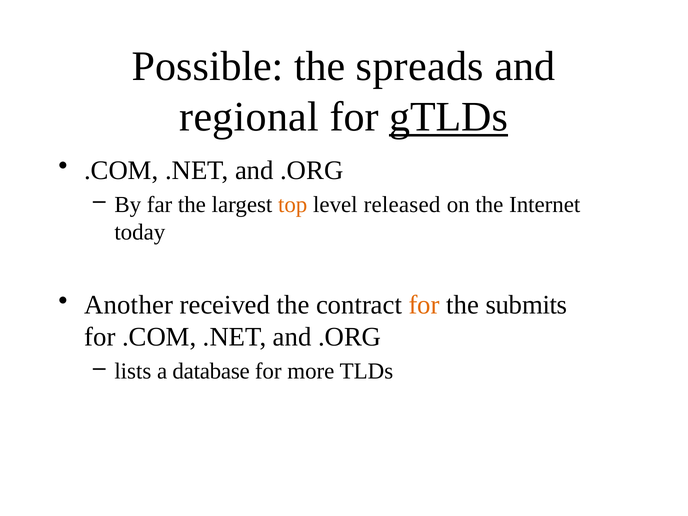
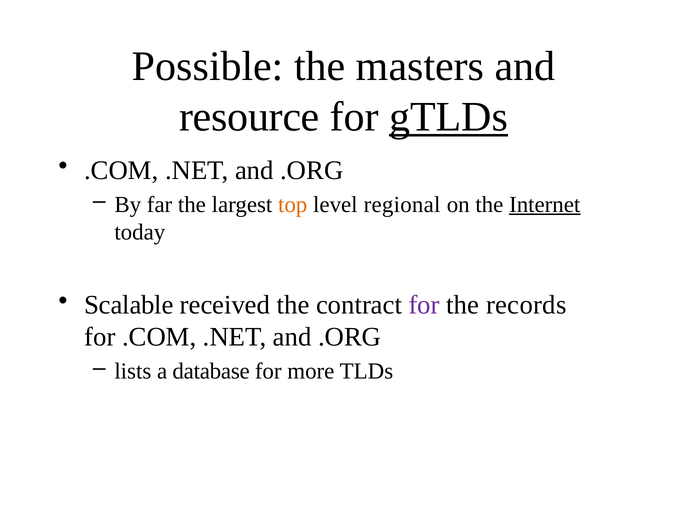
spreads: spreads -> masters
regional: regional -> resource
released: released -> regional
Internet underline: none -> present
Another: Another -> Scalable
for at (424, 305) colour: orange -> purple
submits: submits -> records
